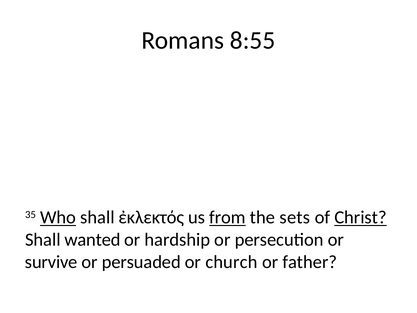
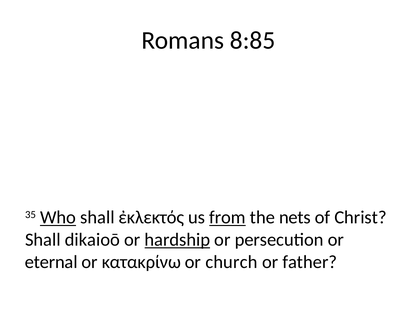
8:55: 8:55 -> 8:85
sets: sets -> nets
Christ underline: present -> none
wanted: wanted -> dikaioō
hardship underline: none -> present
survive: survive -> eternal
persuaded: persuaded -> κατακρίνω
